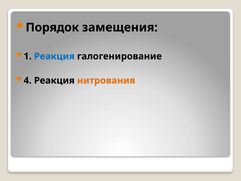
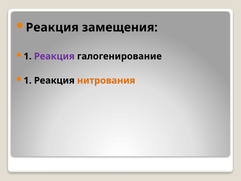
Порядок at (52, 27): Порядок -> Реакция
Реакция at (54, 56) colour: blue -> purple
4 at (28, 80): 4 -> 1
